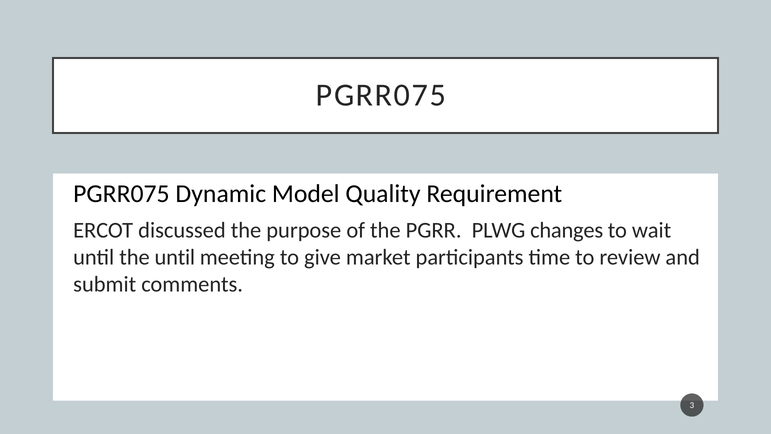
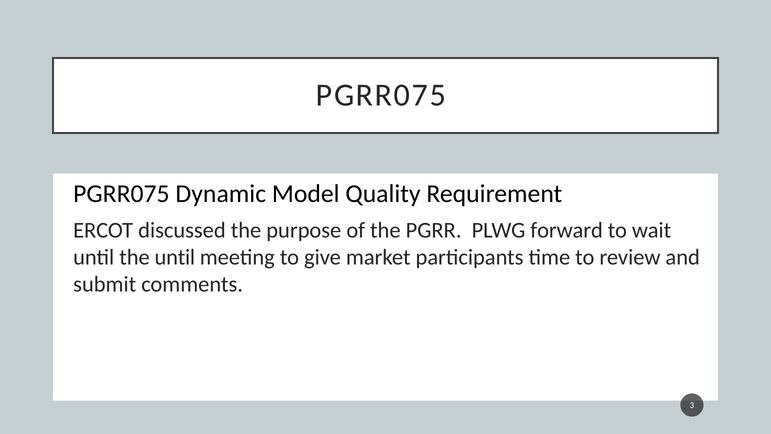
changes: changes -> forward
